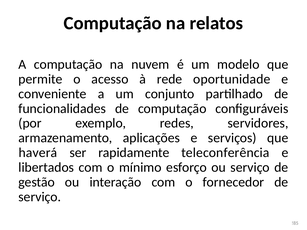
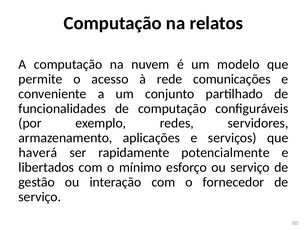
oportunidade: oportunidade -> comunicações
teleconferência: teleconferência -> potencialmente
